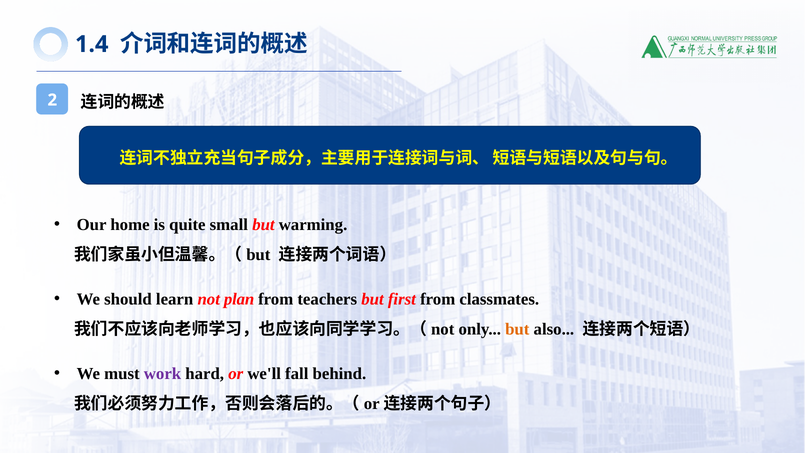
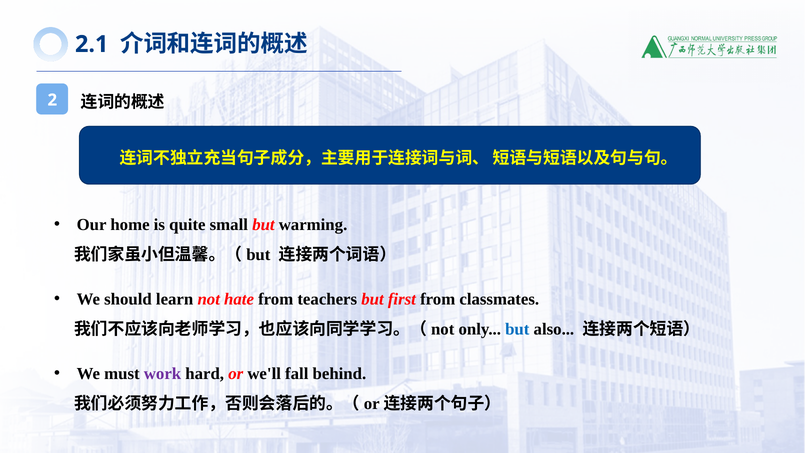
1.4: 1.4 -> 2.1
plan: plan -> hate
but at (517, 329) colour: orange -> blue
